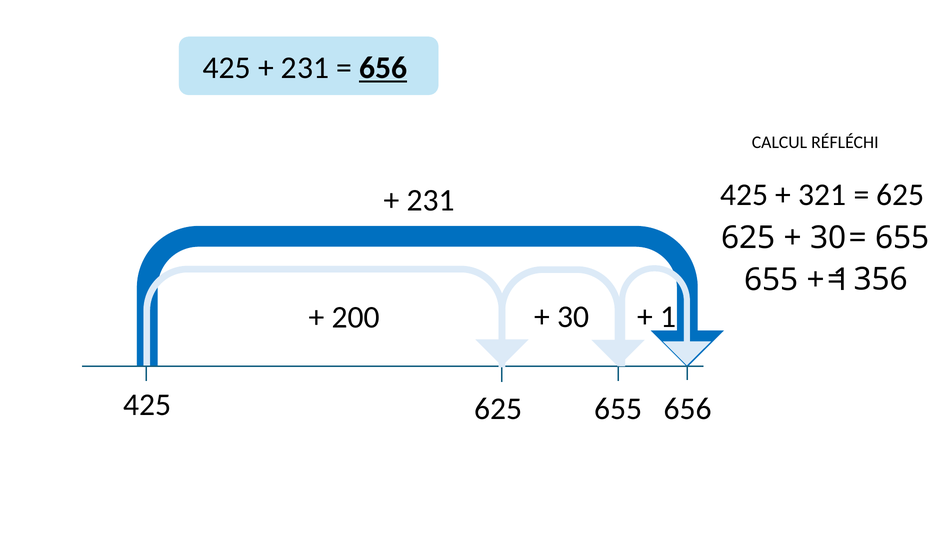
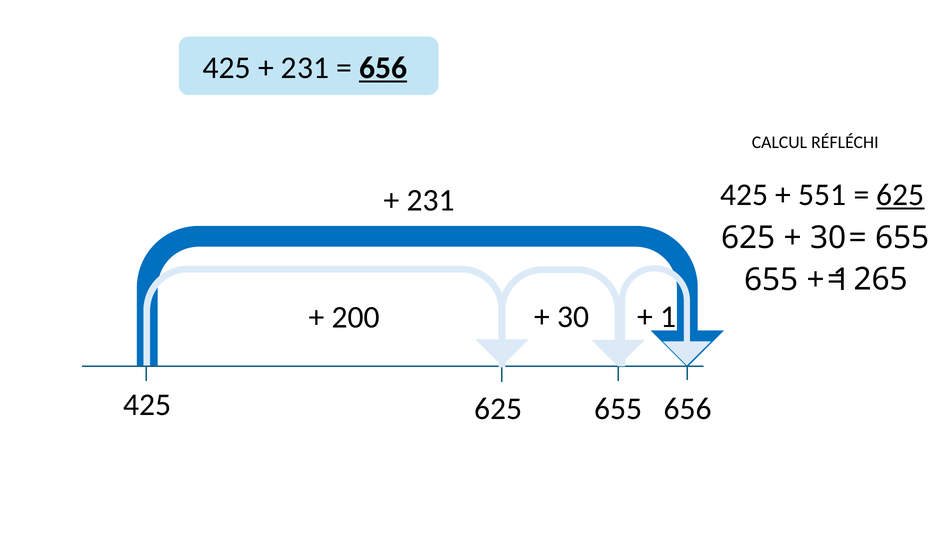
321: 321 -> 551
625 at (900, 195) underline: none -> present
356: 356 -> 265
